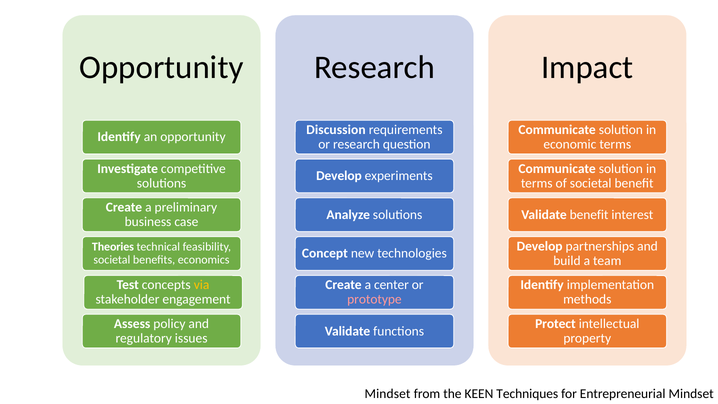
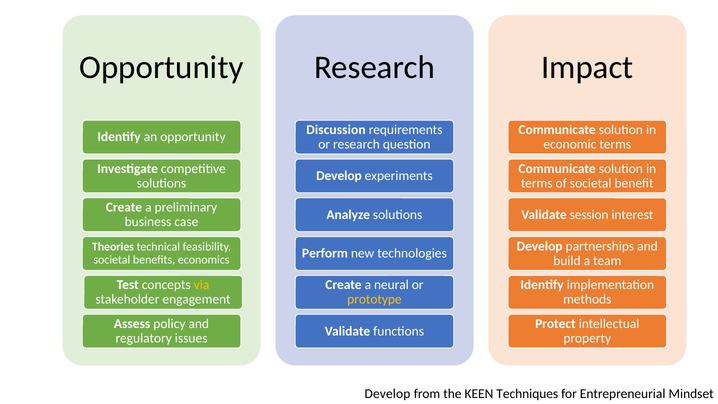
Validate benefit: benefit -> session
Concept: Concept -> Perform
center: center -> neural
prototype colour: pink -> yellow
Mindset at (387, 394): Mindset -> Develop
